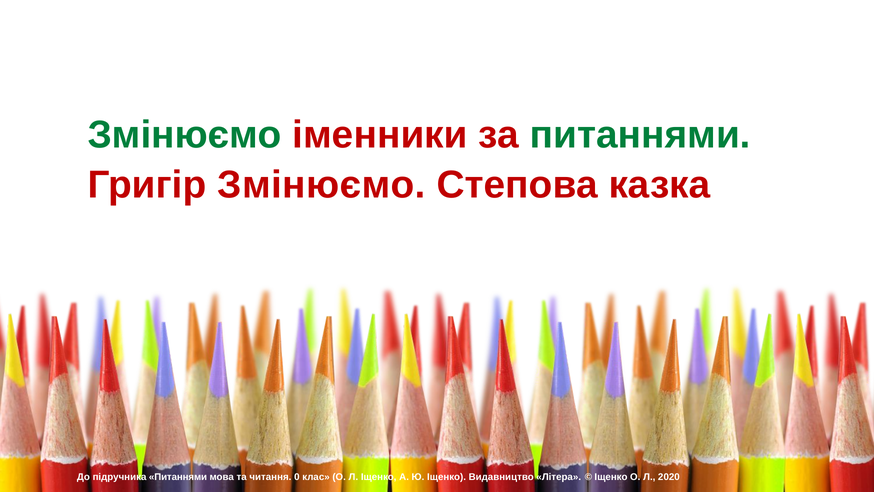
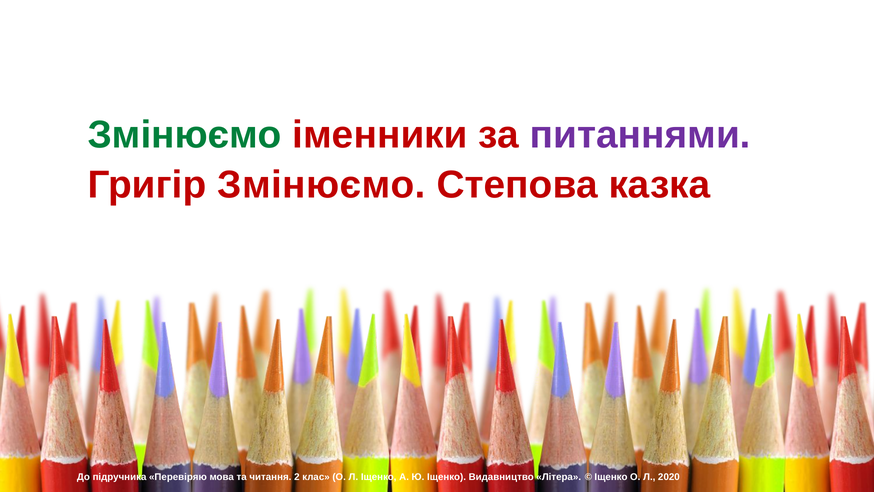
питаннями at (640, 135) colour: green -> purple
підручника Питаннями: Питаннями -> Перевіряю
0: 0 -> 2
